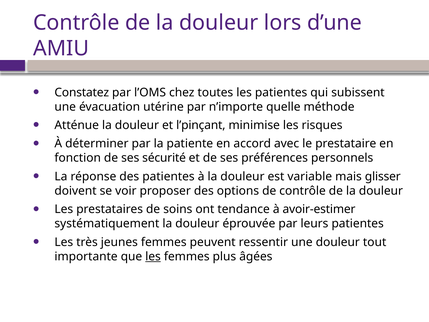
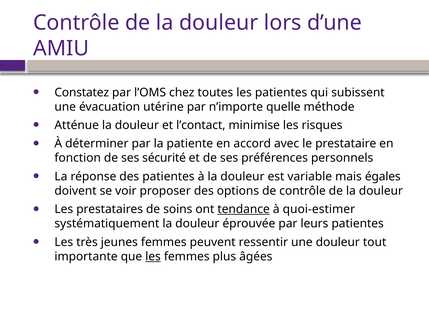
l’pinçant: l’pinçant -> l’contact
glisser: glisser -> égales
tendance underline: none -> present
avoir-estimer: avoir-estimer -> quoi-estimer
